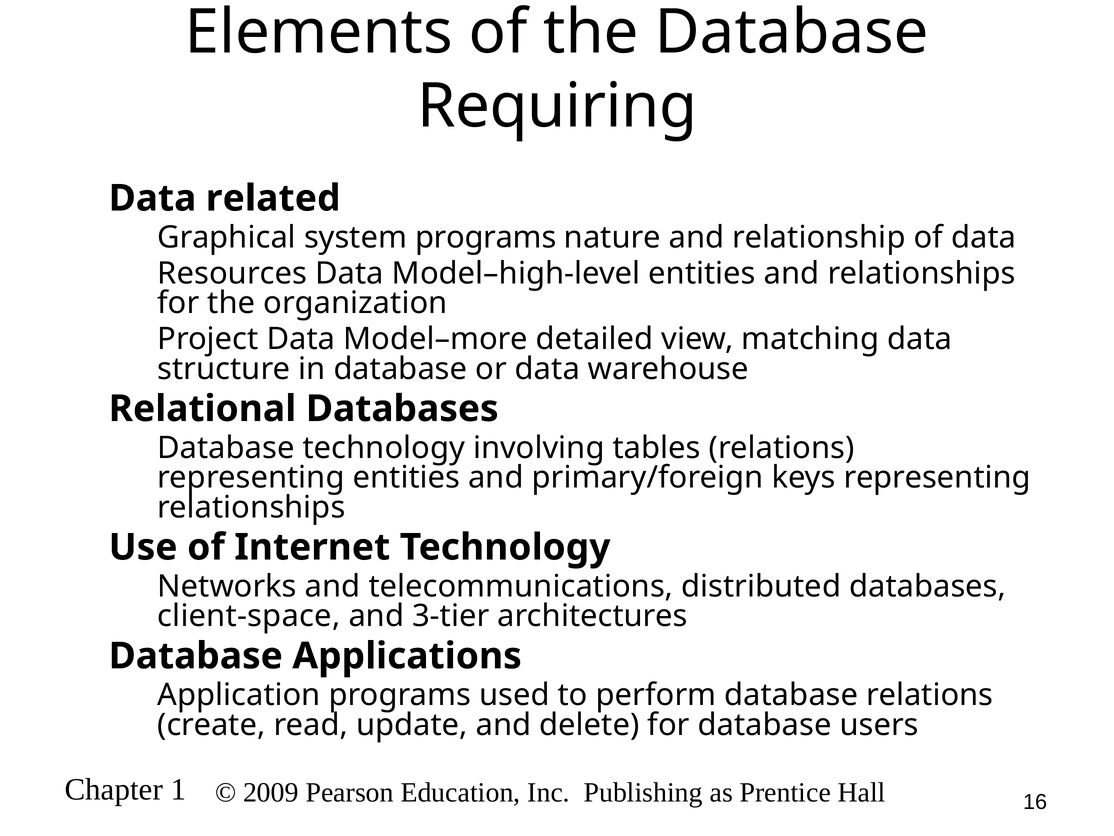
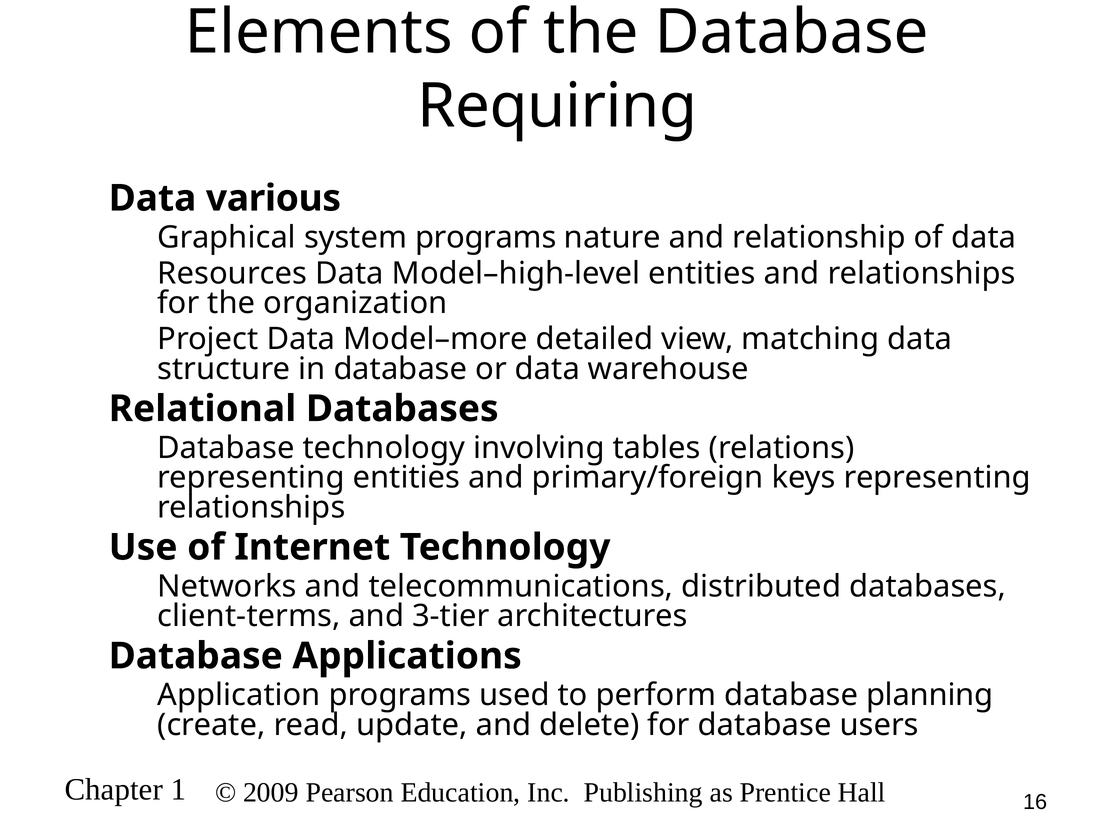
related: related -> various
client-space: client-space -> client-terms
database relations: relations -> planning
